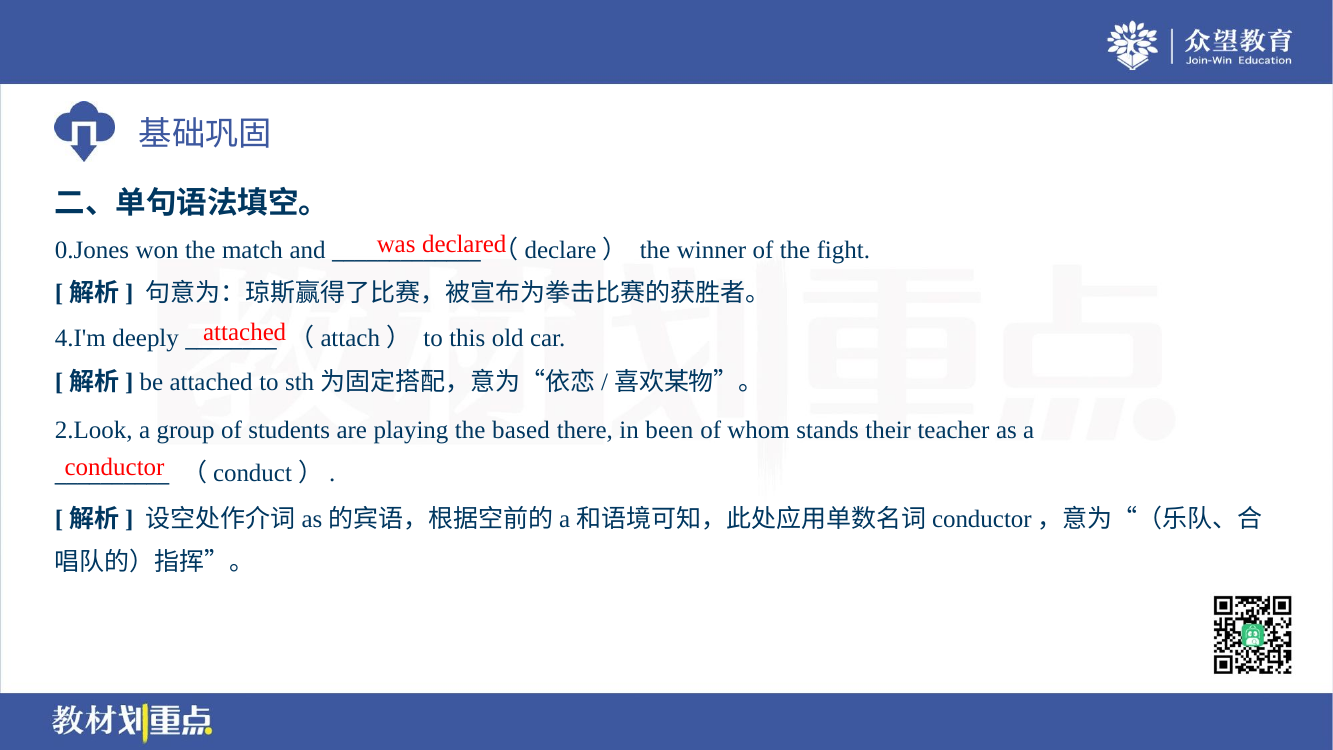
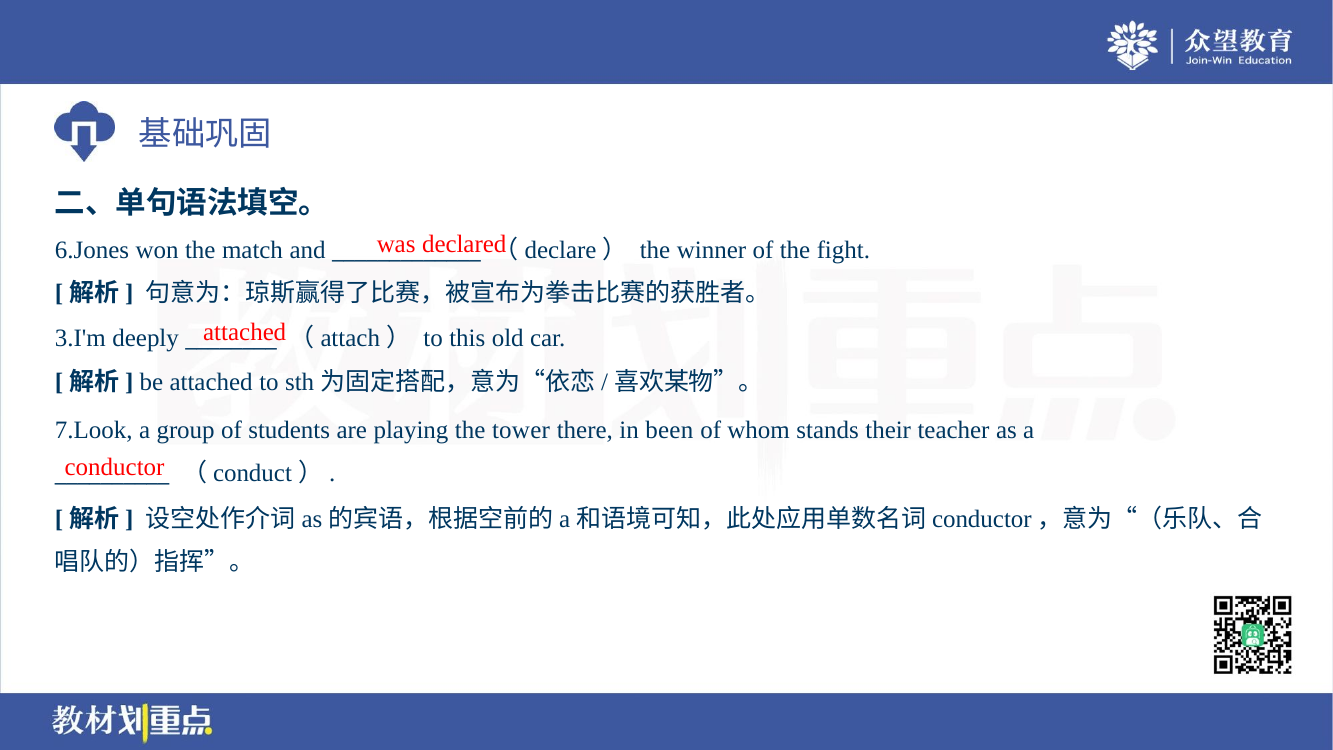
0.Jones: 0.Jones -> 6.Jones
4.I'm: 4.I'm -> 3.I'm
2.Look: 2.Look -> 7.Look
based: based -> tower
